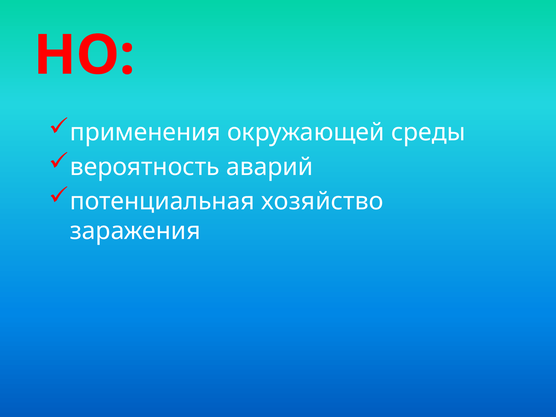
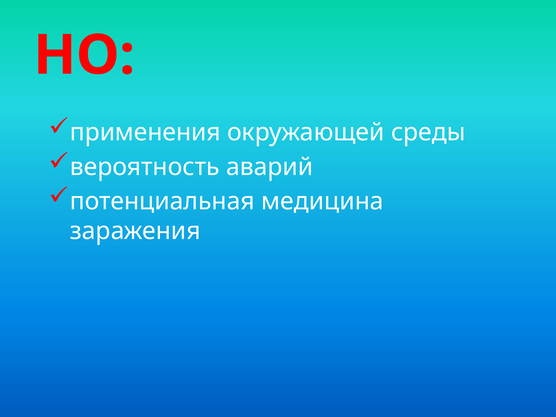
хозяйство: хозяйство -> медицина
